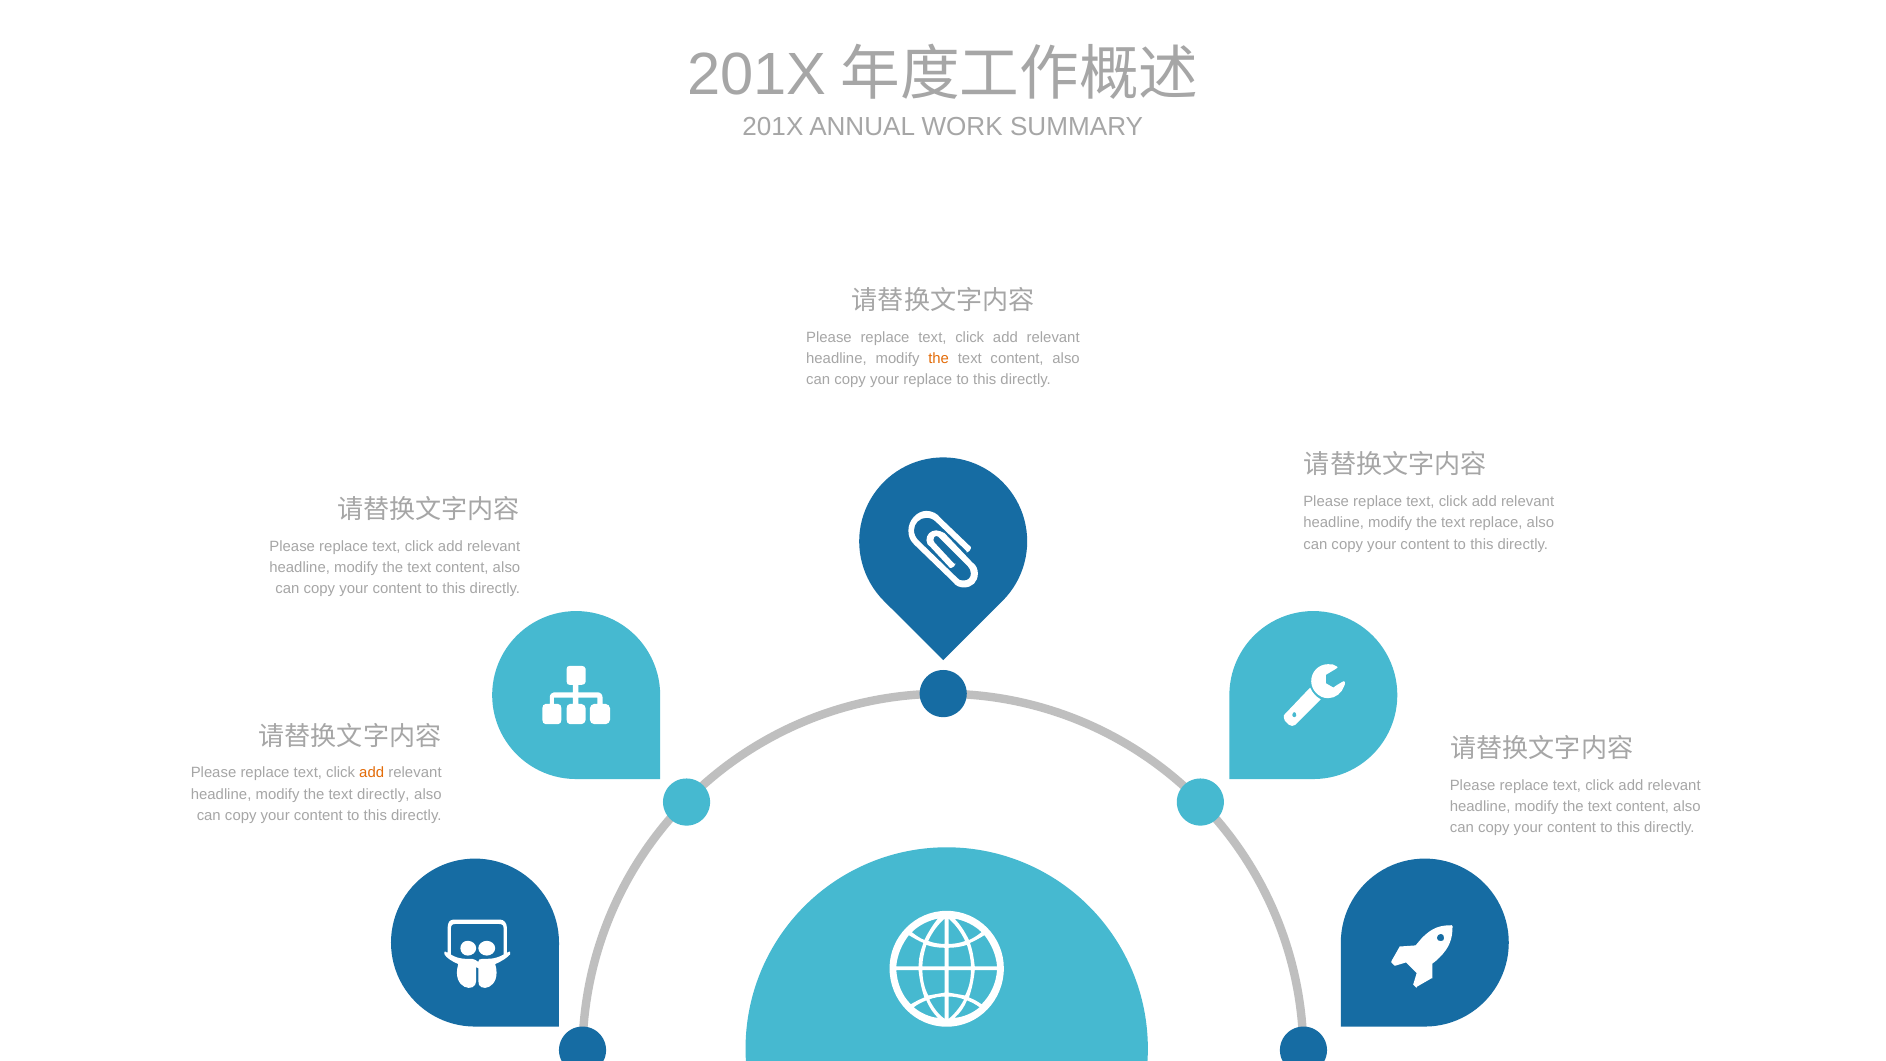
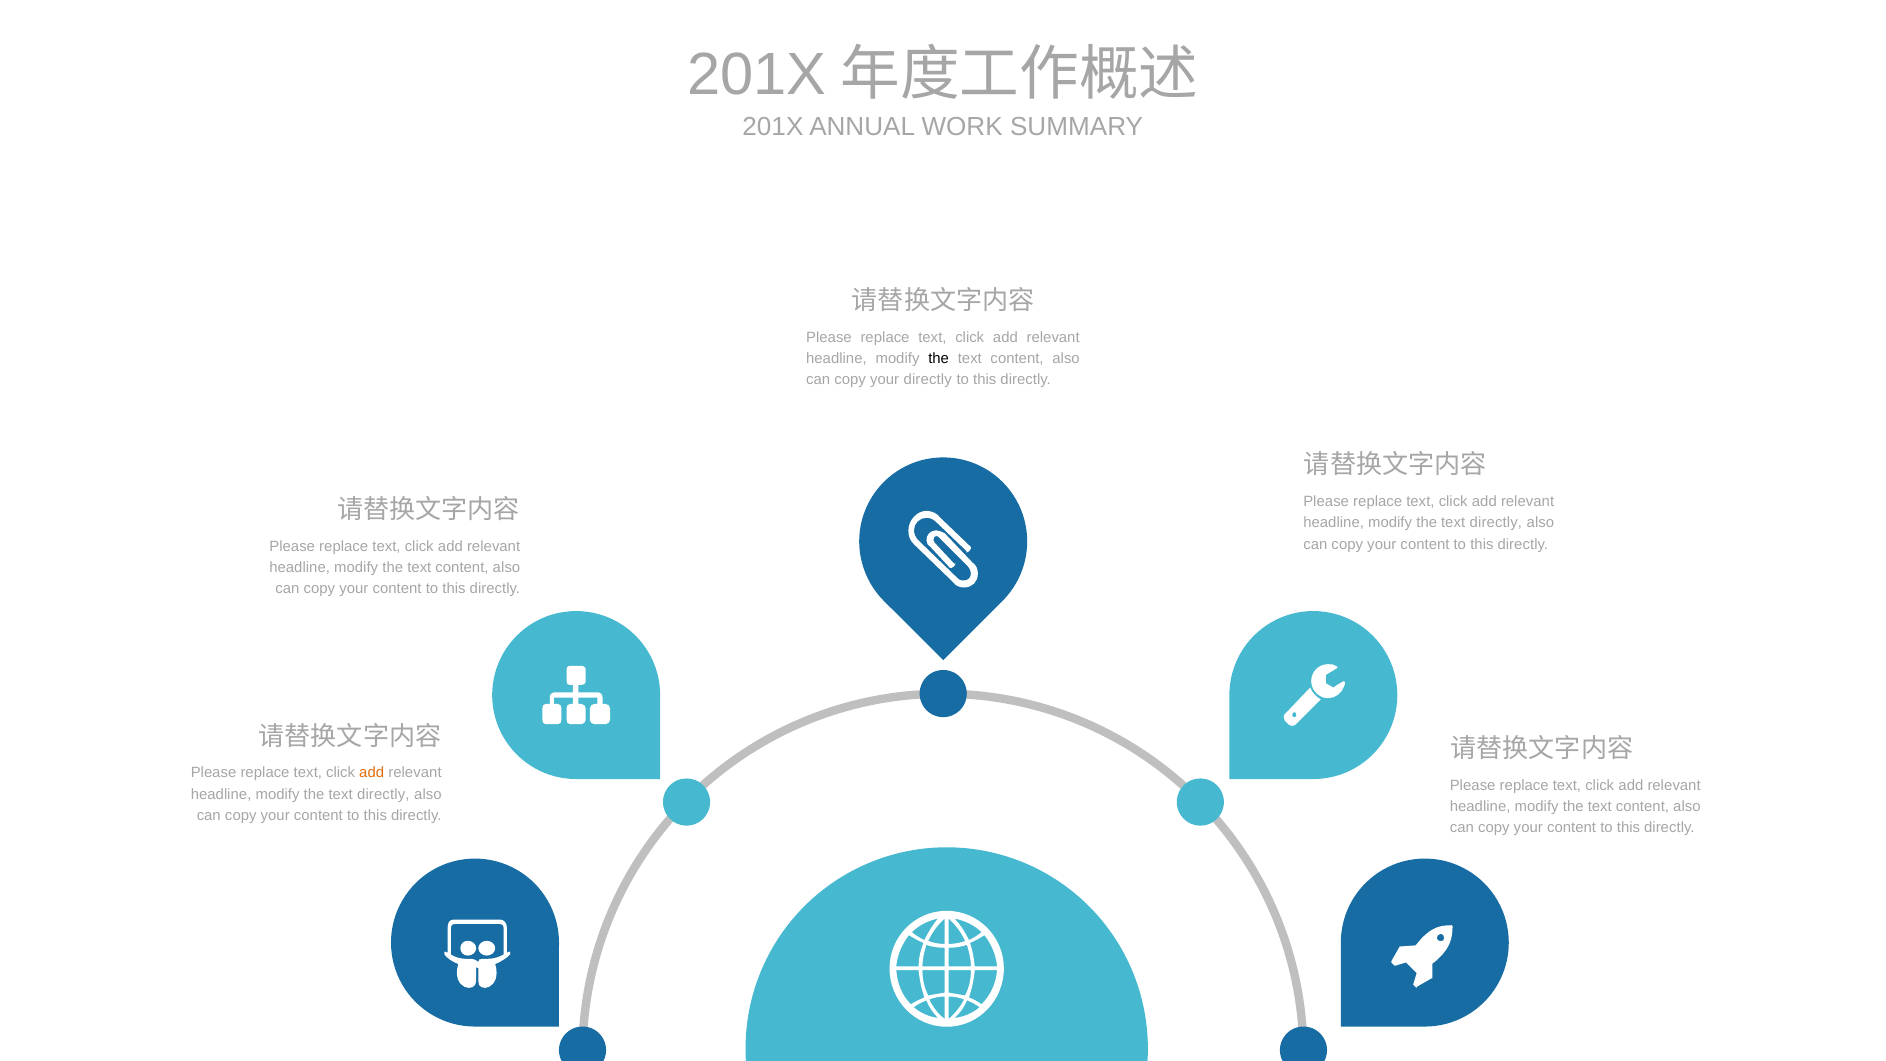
the at (939, 359) colour: orange -> black
your replace: replace -> directly
replace at (1496, 523): replace -> directly
